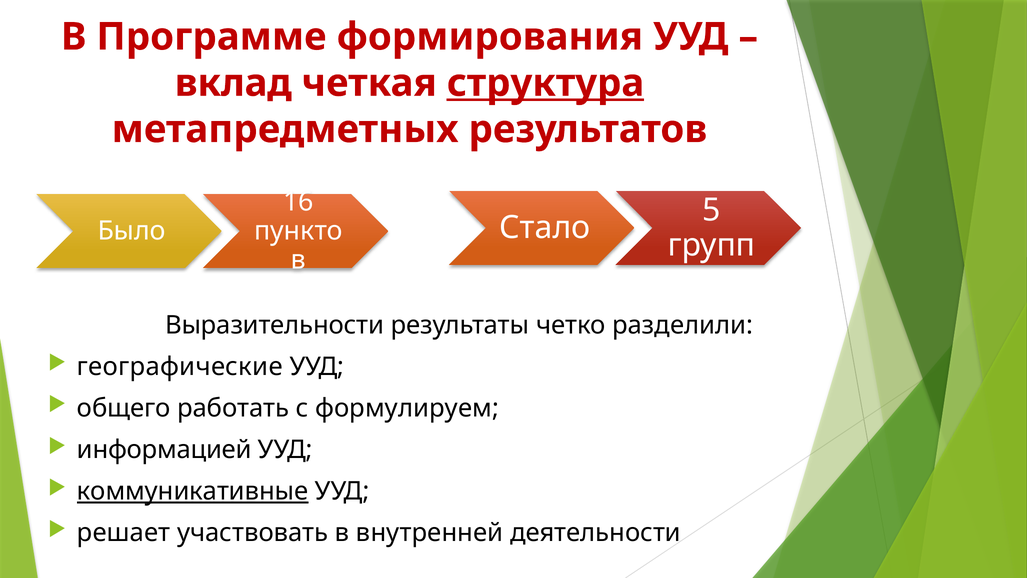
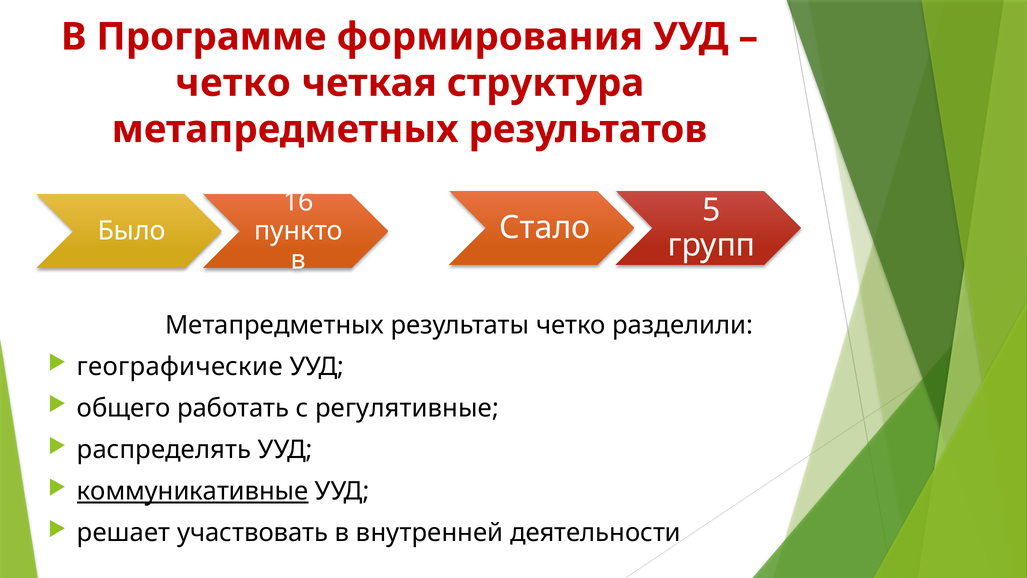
вклад at (233, 83): вклад -> четко
структура underline: present -> none
Выразительности at (275, 325): Выразительности -> Метапредметных
формулируем: формулируем -> регулятивные
информацией: информацией -> распределять
